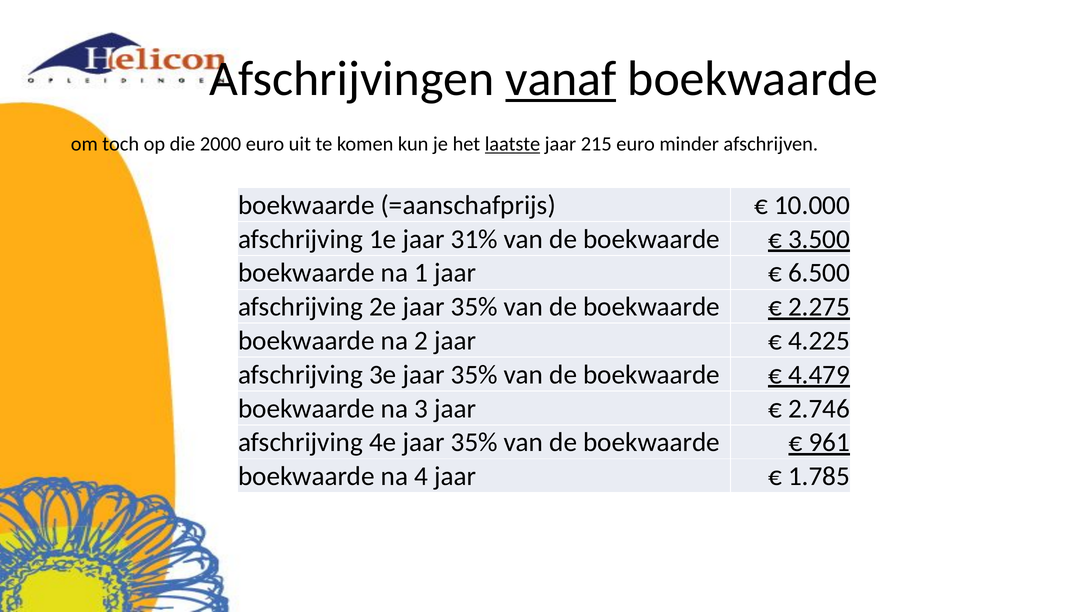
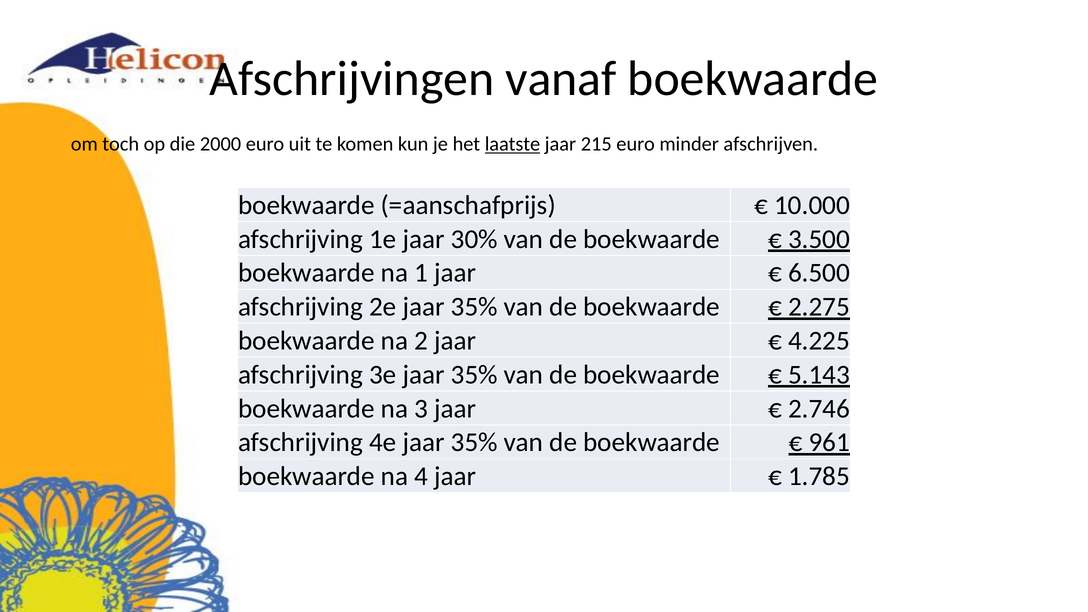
vanaf underline: present -> none
31%: 31% -> 30%
4.479: 4.479 -> 5.143
